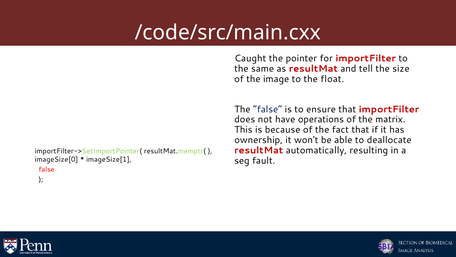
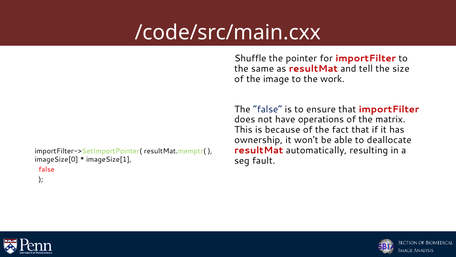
Caught: Caught -> Shuffle
float: float -> work
